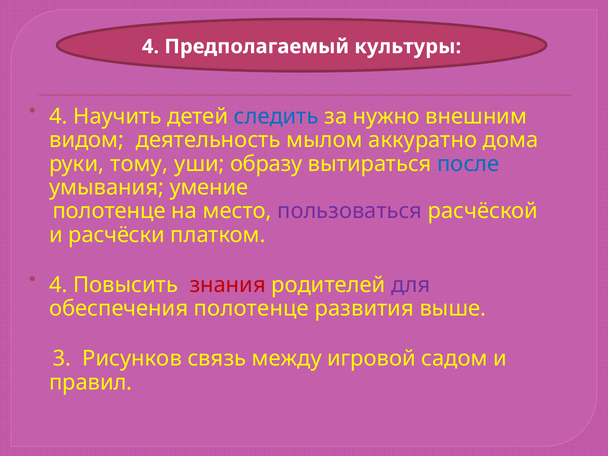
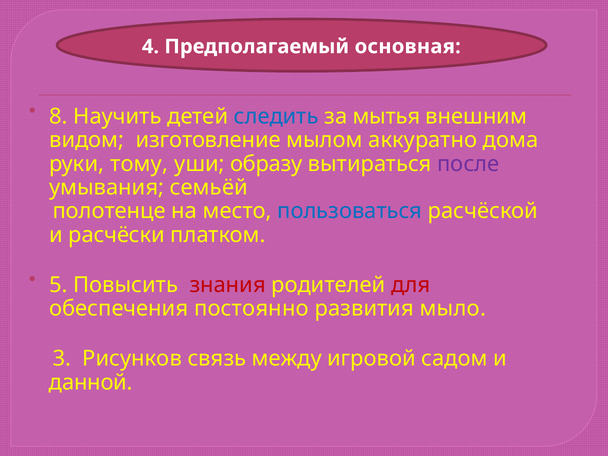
культуры: культуры -> основная
4 at (58, 116): 4 -> 8
нужно: нужно -> мытья
деятельность: деятельность -> изготовление
после colour: blue -> purple
умение: умение -> семьёй
пользоваться colour: purple -> blue
4 at (58, 285): 4 -> 5
для colour: purple -> red
обеспечения полотенце: полотенце -> постоянно
выше: выше -> мыло
правил: правил -> данной
